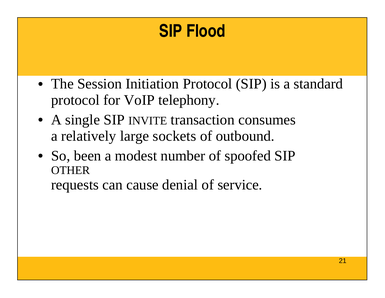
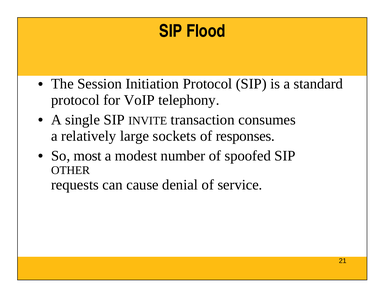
outbound: outbound -> responses
been: been -> most
